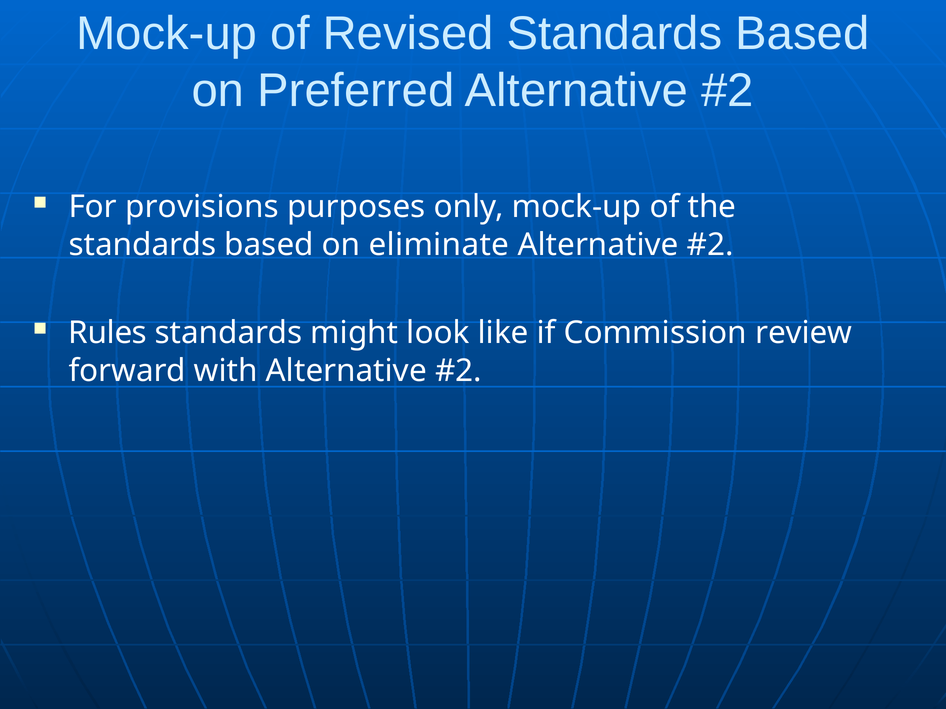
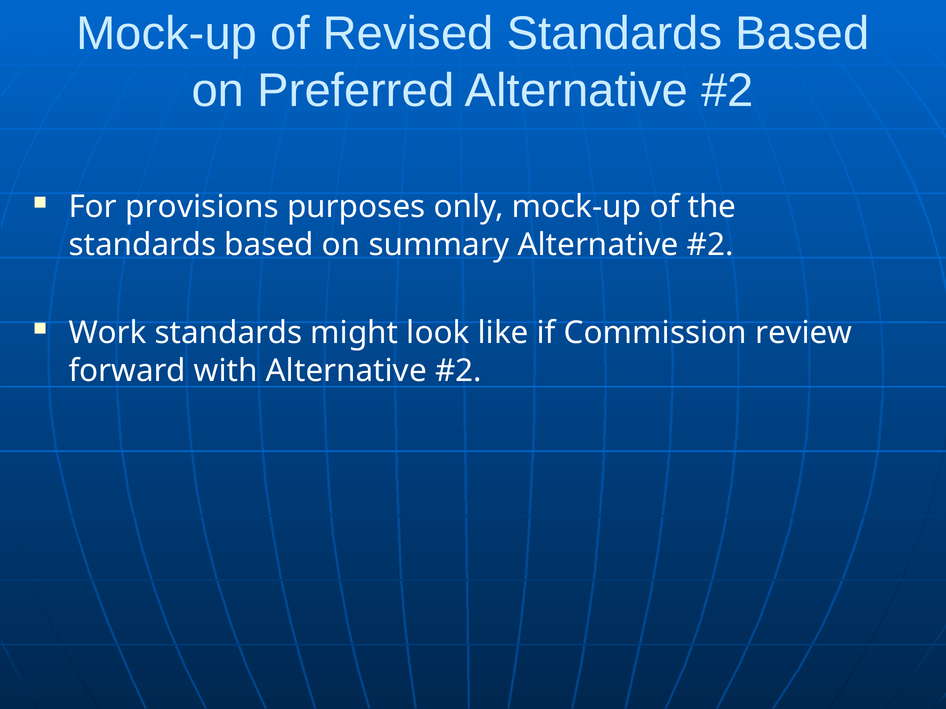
eliminate: eliminate -> summary
Rules: Rules -> Work
